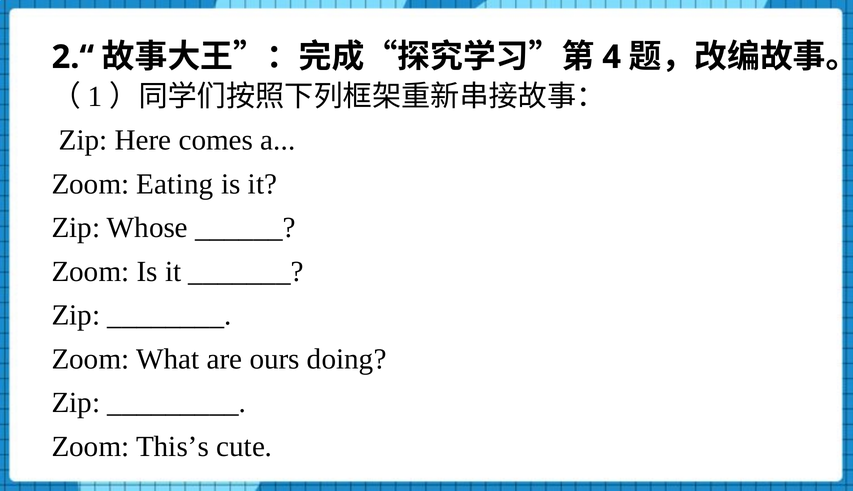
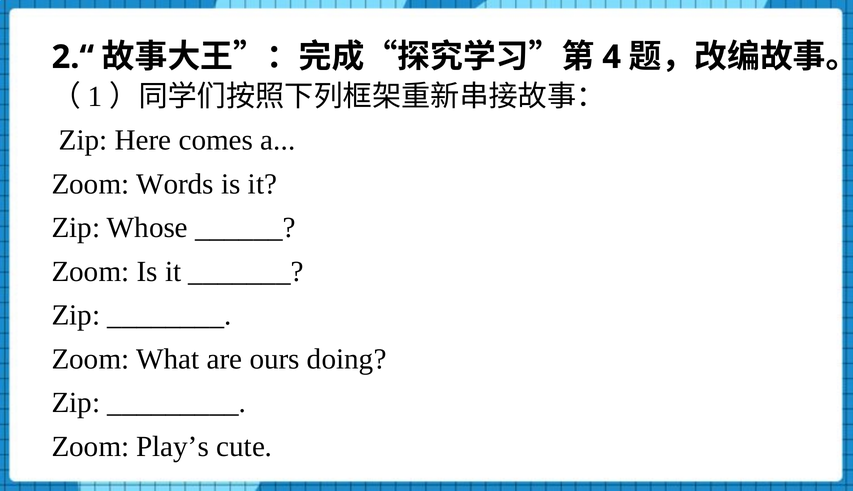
Eating: Eating -> Words
This’s: This’s -> Play’s
